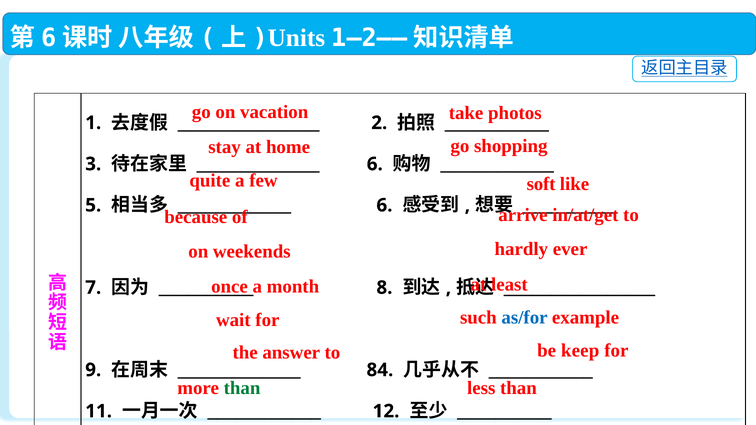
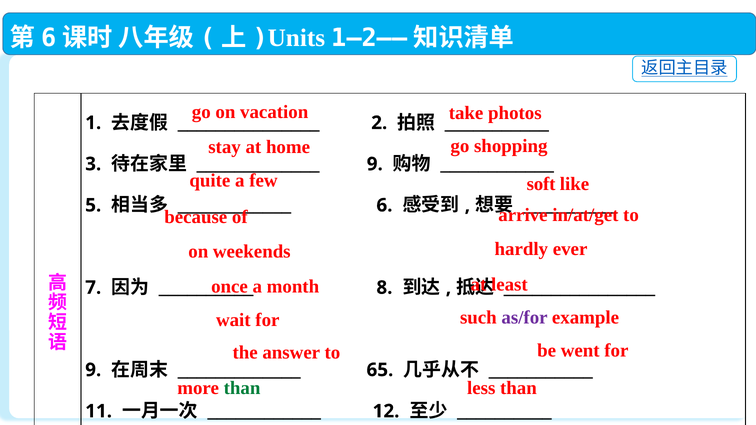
6 at (375, 164): 6 -> 9
as/for colour: blue -> purple
keep: keep -> went
84: 84 -> 65
